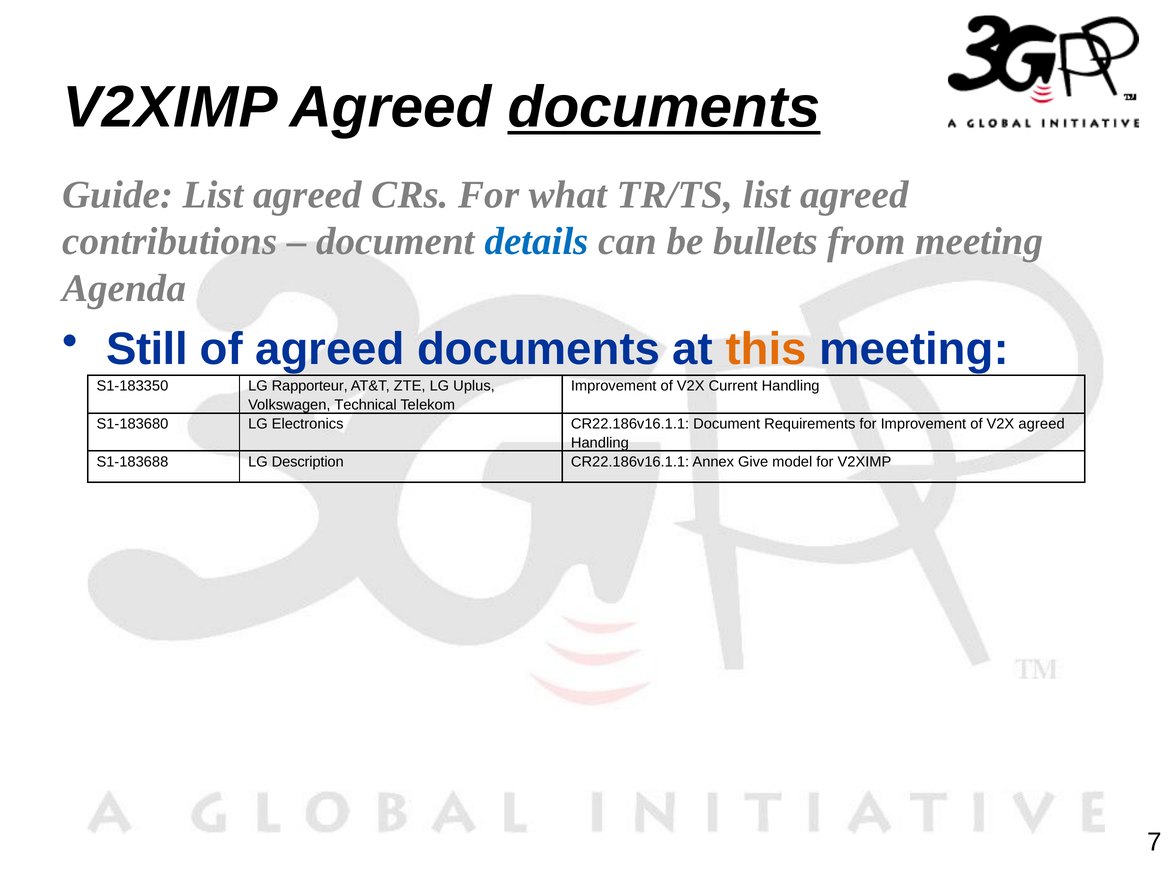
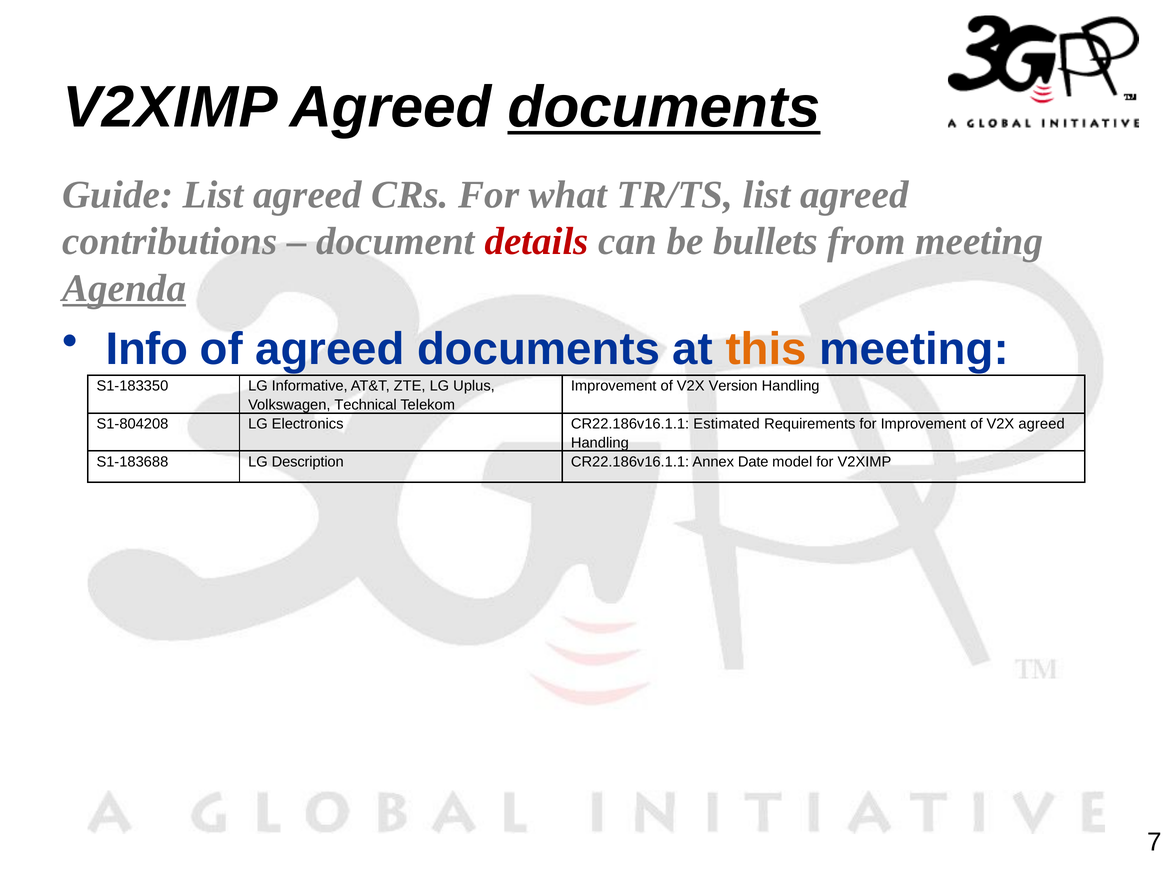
details colour: blue -> red
Agenda underline: none -> present
Still: Still -> Info
Rapporteur: Rapporteur -> Informative
Current: Current -> Version
S1-183680: S1-183680 -> S1-804208
CR22.186v16.1.1 Document: Document -> Estimated
Give: Give -> Date
